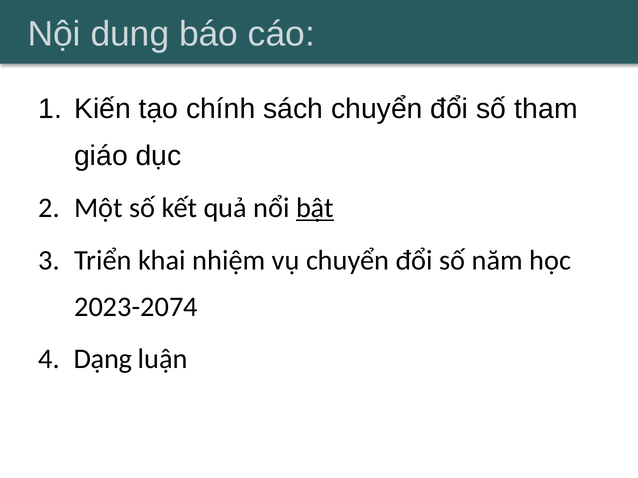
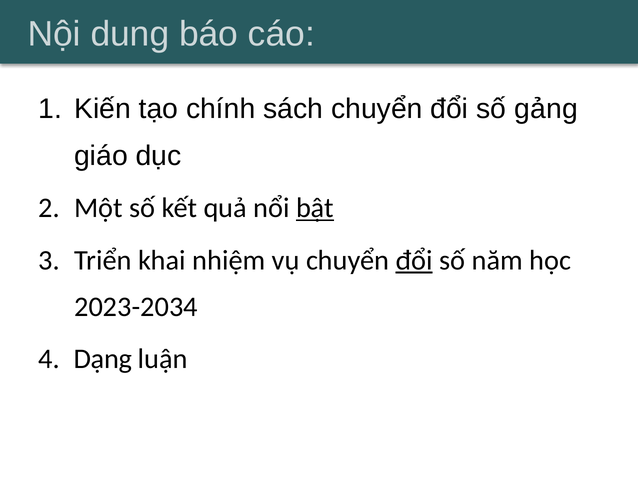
tham: tham -> gảng
đổi at (414, 261) underline: none -> present
2023-2074: 2023-2074 -> 2023-2034
